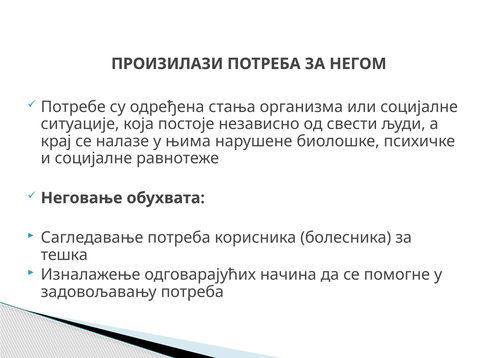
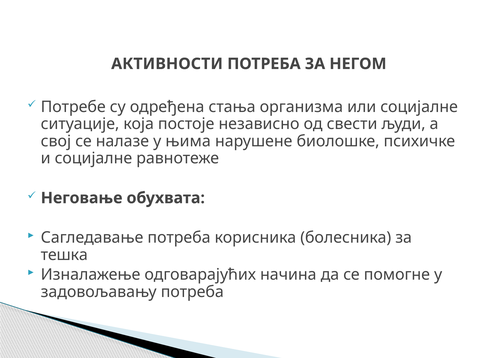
ПРОИЗИЛАЗИ: ПРОИЗИЛАЗИ -> АКТИВНОСТИ
крај: крај -> свој
